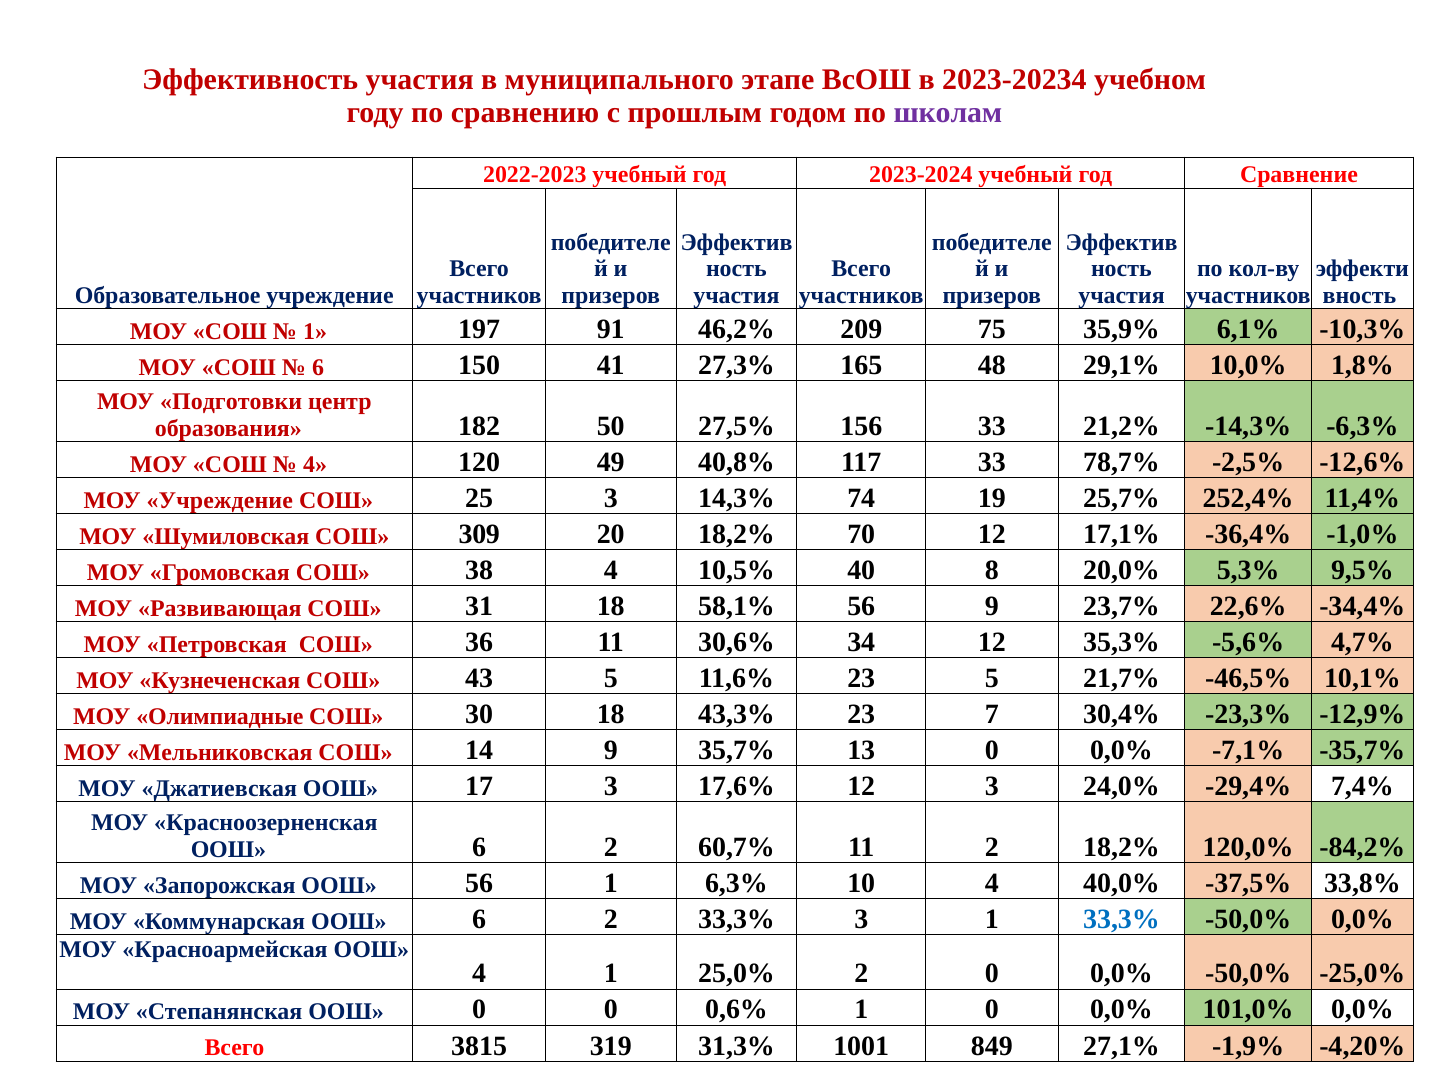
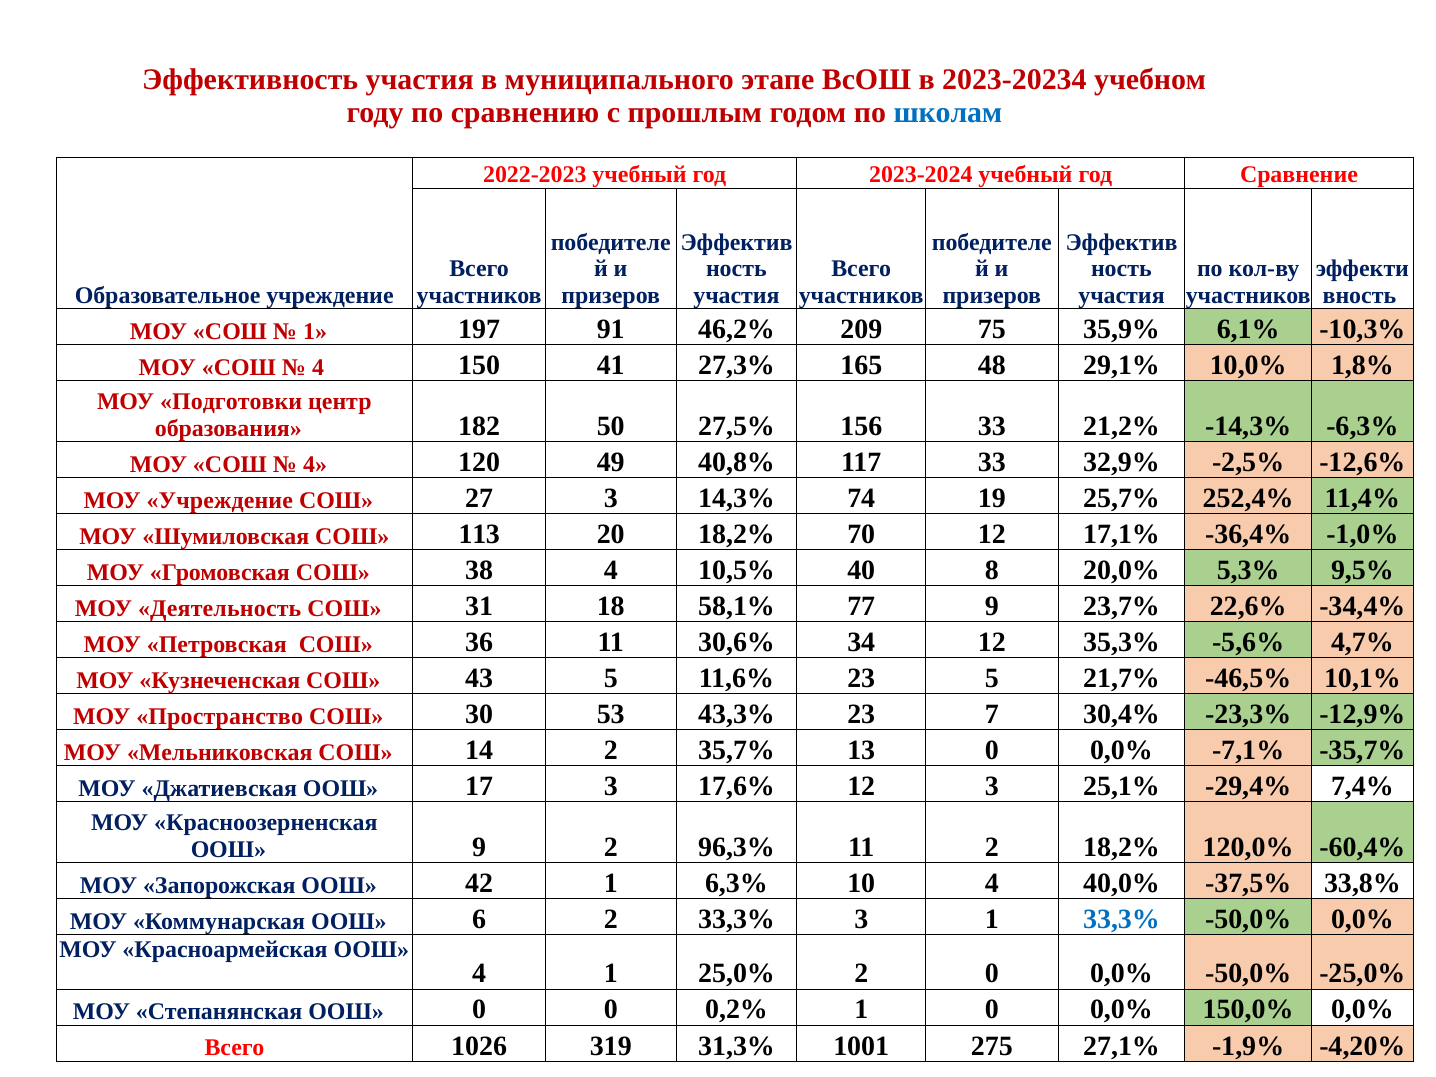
школам colour: purple -> blue
6 at (318, 368): 6 -> 4
78,7%: 78,7% -> 32,9%
25: 25 -> 27
309: 309 -> 113
Развивающая: Развивающая -> Деятельность
58,1% 56: 56 -> 77
Олимпиадные: Олимпиадные -> Пространство
30 18: 18 -> 53
14 9: 9 -> 2
24,0%: 24,0% -> 25,1%
6 at (479, 847): 6 -> 9
60,7%: 60,7% -> 96,3%
-84,2%: -84,2% -> -60,4%
ООШ 56: 56 -> 42
0,6%: 0,6% -> 0,2%
101,0%: 101,0% -> 150,0%
3815: 3815 -> 1026
849: 849 -> 275
